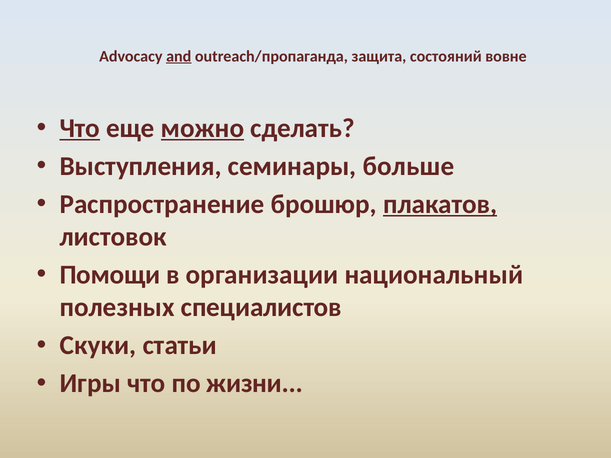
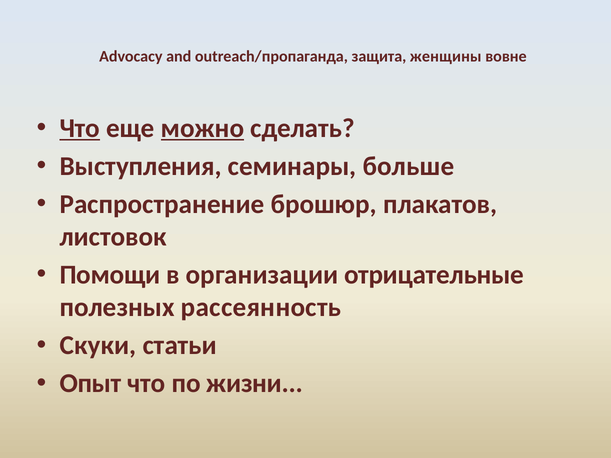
and underline: present -> none
состояний: состояний -> женщины
плакатов underline: present -> none
национальный: национальный -> отрицательные
специалистов: специалистов -> рассеянность
Игры: Игры -> Опыт
